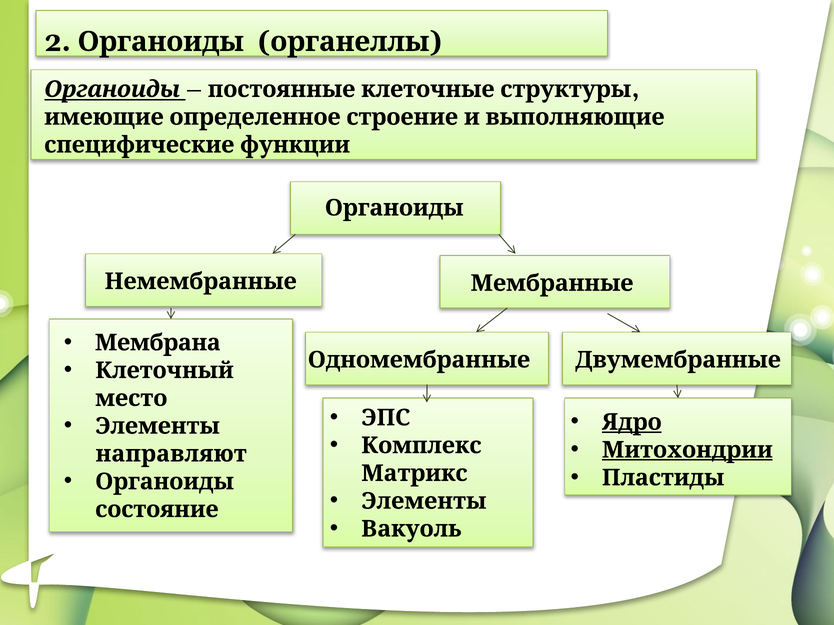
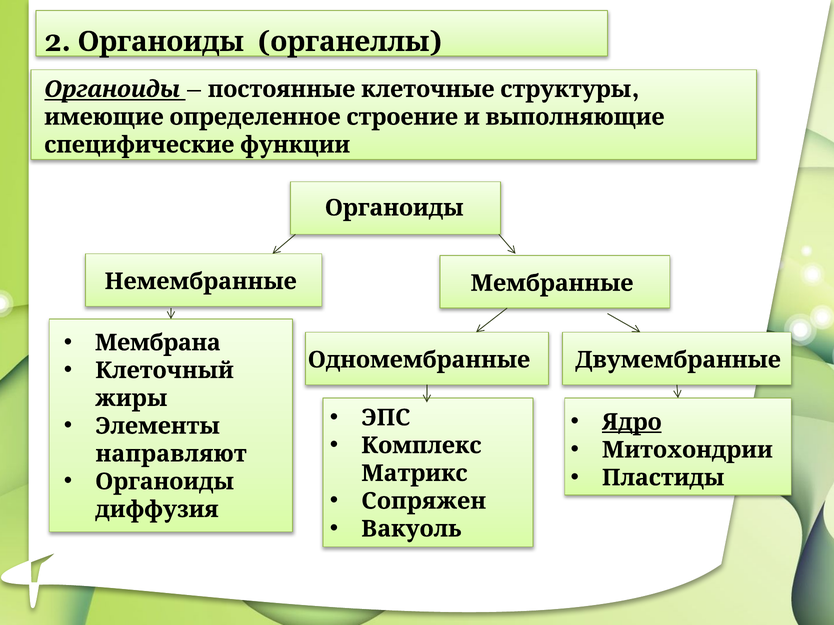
место: место -> жиры
Митохондрии underline: present -> none
Элементы at (424, 501): Элементы -> Сопряжен
состояние: состояние -> диффузия
